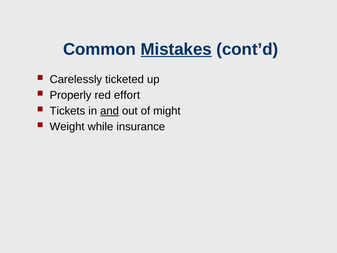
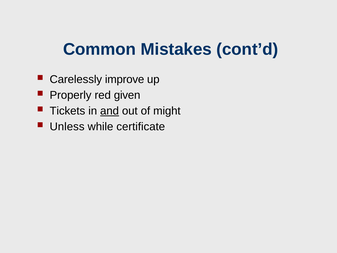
Mistakes underline: present -> none
ticketed: ticketed -> improve
effort: effort -> given
Weight: Weight -> Unless
insurance: insurance -> certificate
